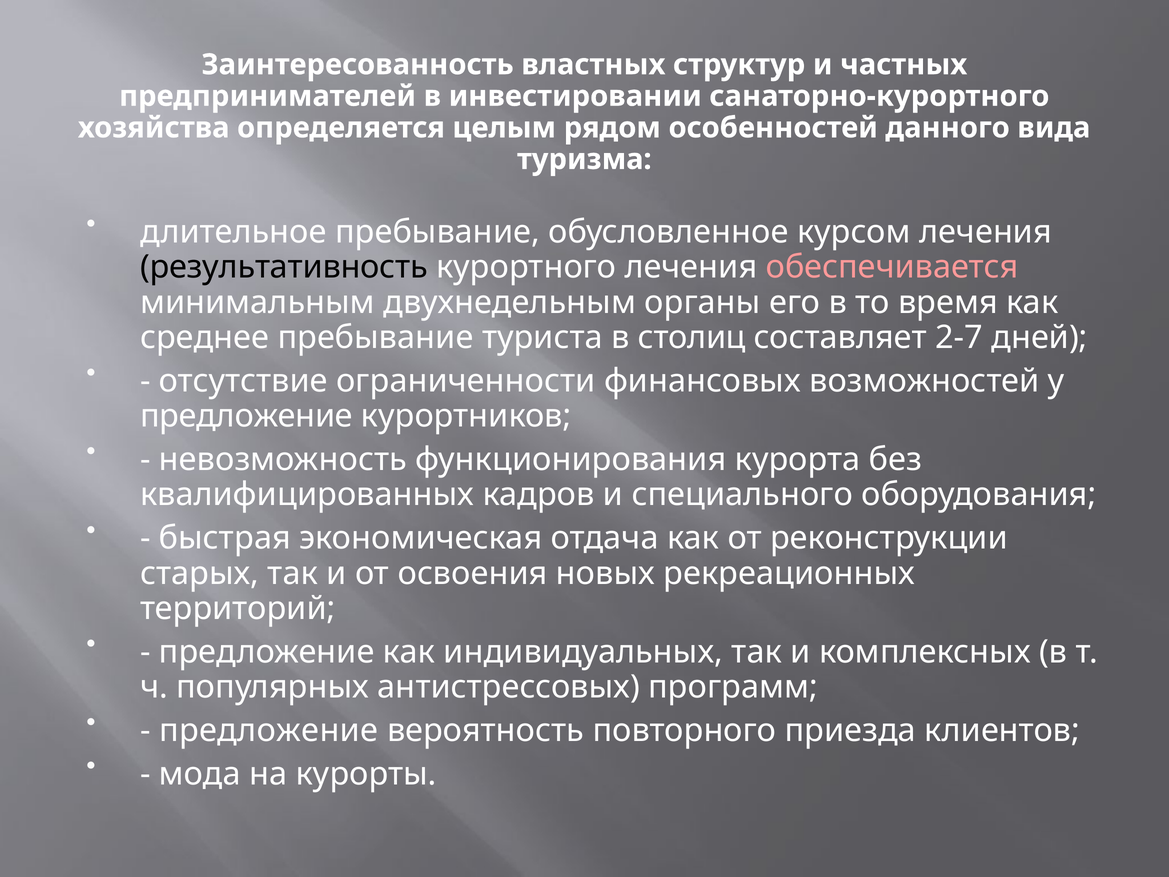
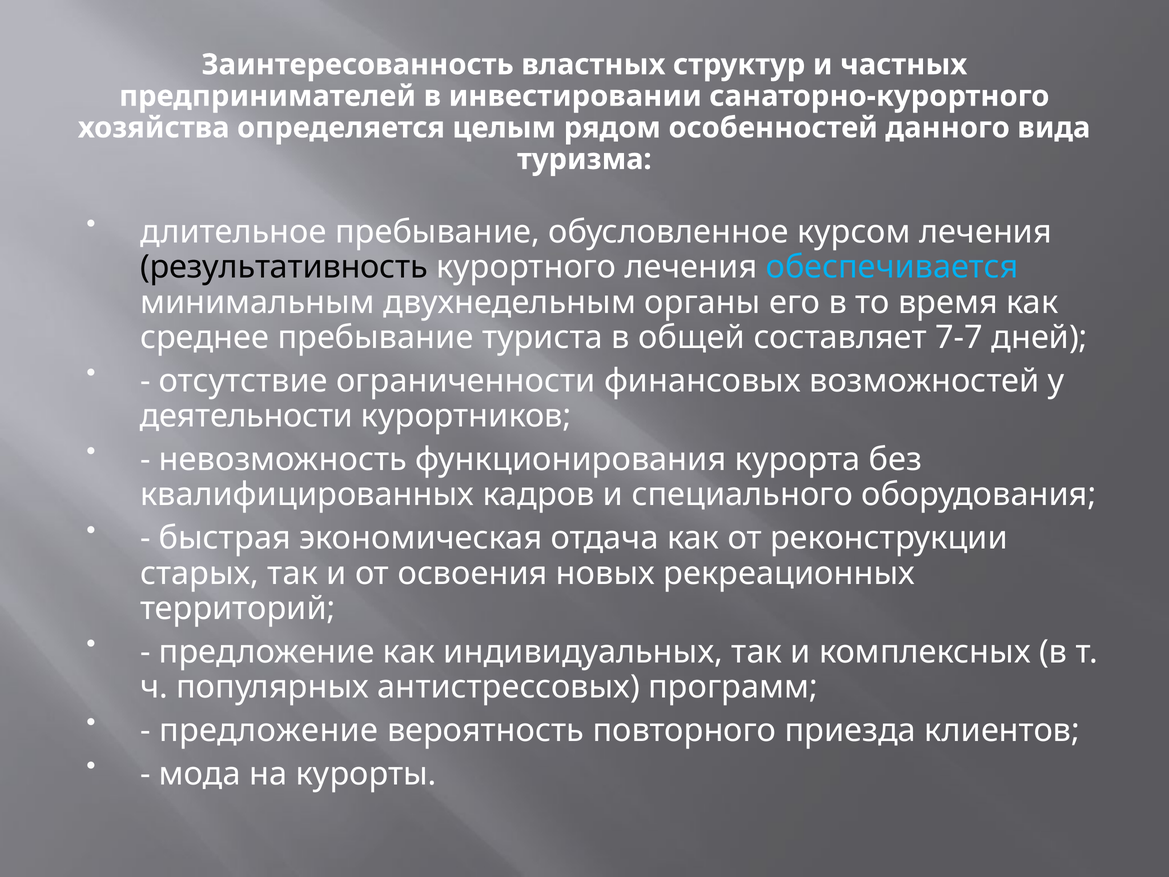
обеспечивается colour: pink -> light blue
столиц: столиц -> общей
2-7: 2-7 -> 7-7
предложение at (246, 416): предложение -> деятельности
